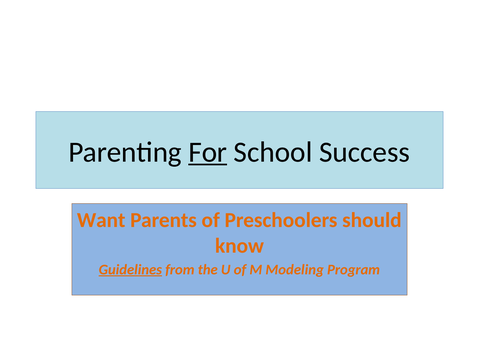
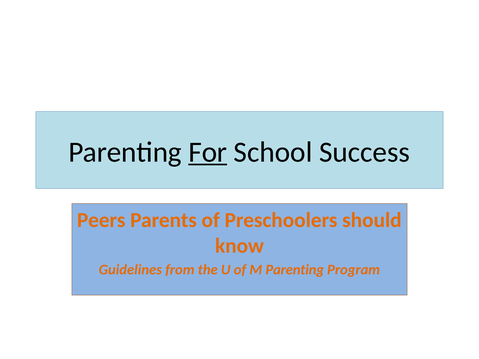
Want: Want -> Peers
Guidelines underline: present -> none
M Modeling: Modeling -> Parenting
